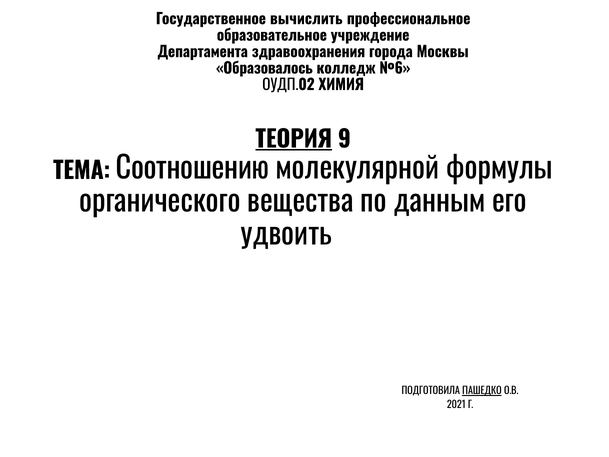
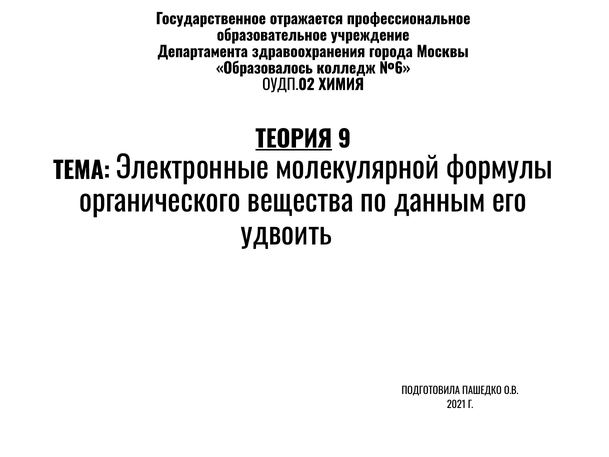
вычислить: вычислить -> отражается
Соотношению: Соотношению -> Электронные
ПАШЕДКО underline: present -> none
